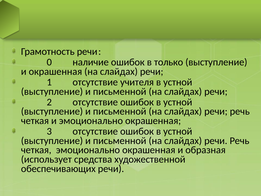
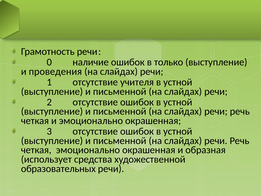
и окрашенная: окрашенная -> проведения
обеспечивающих: обеспечивающих -> образовательных
